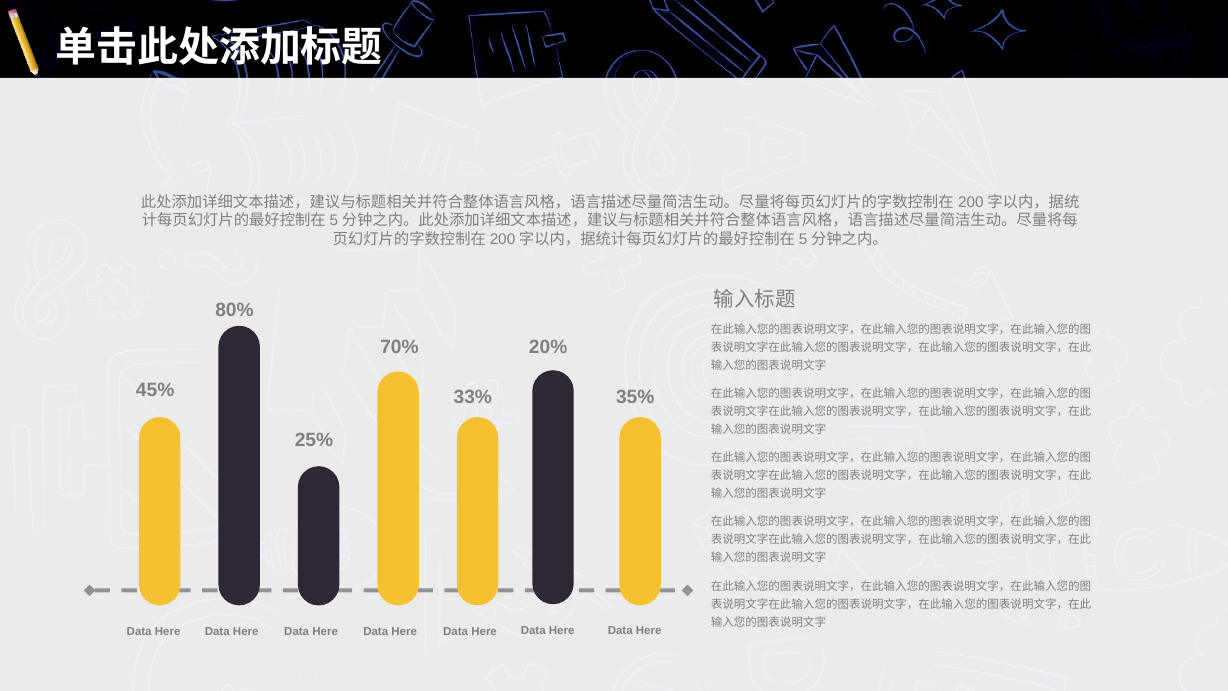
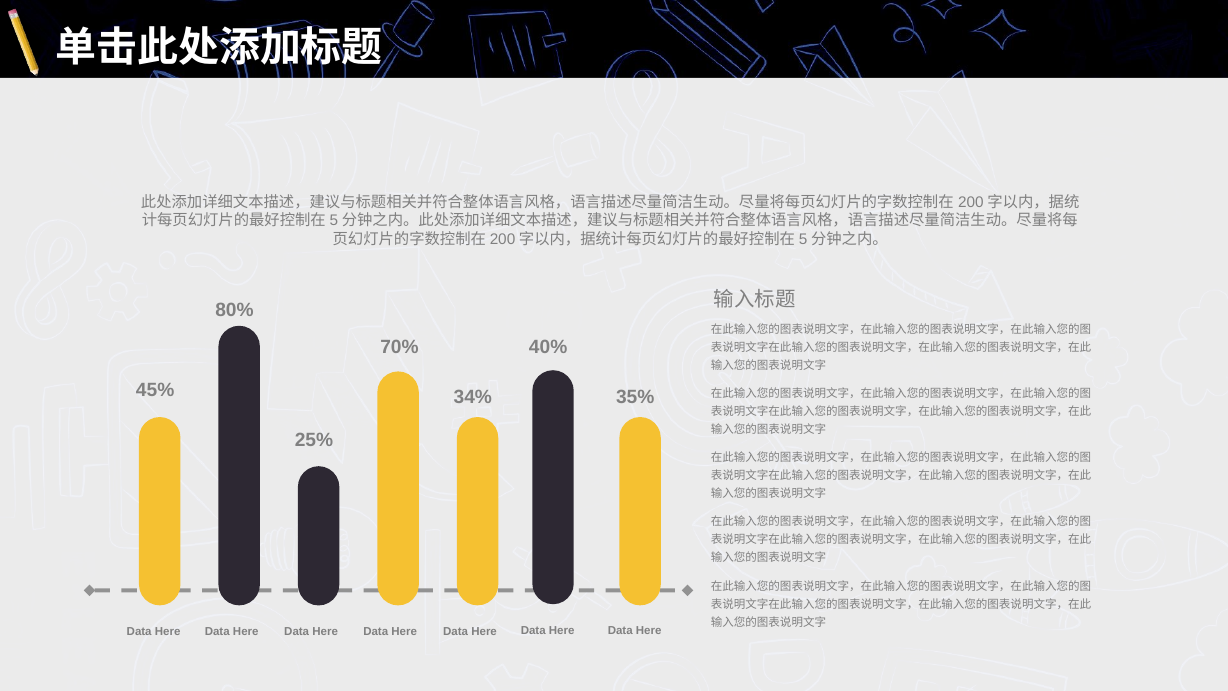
20%: 20% -> 40%
33%: 33% -> 34%
